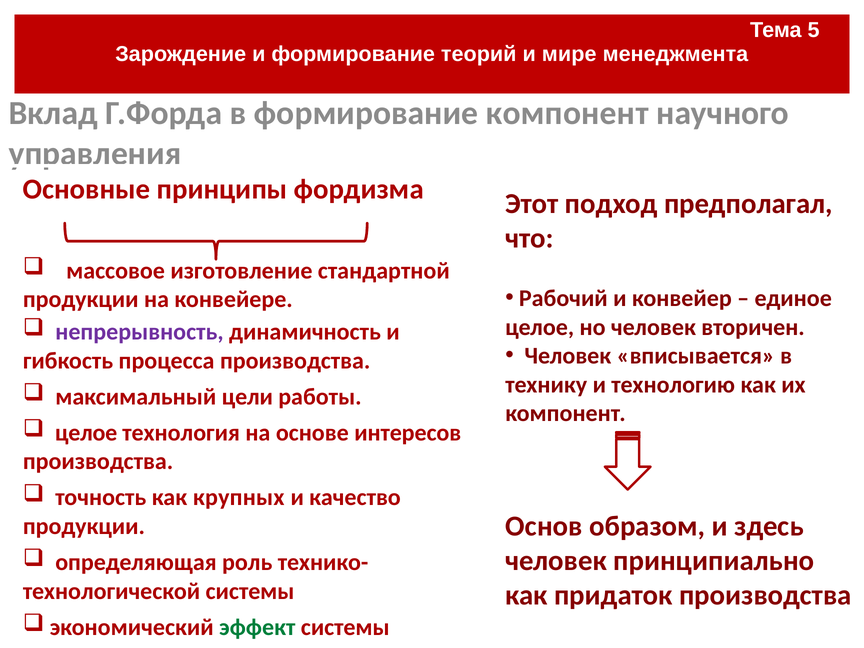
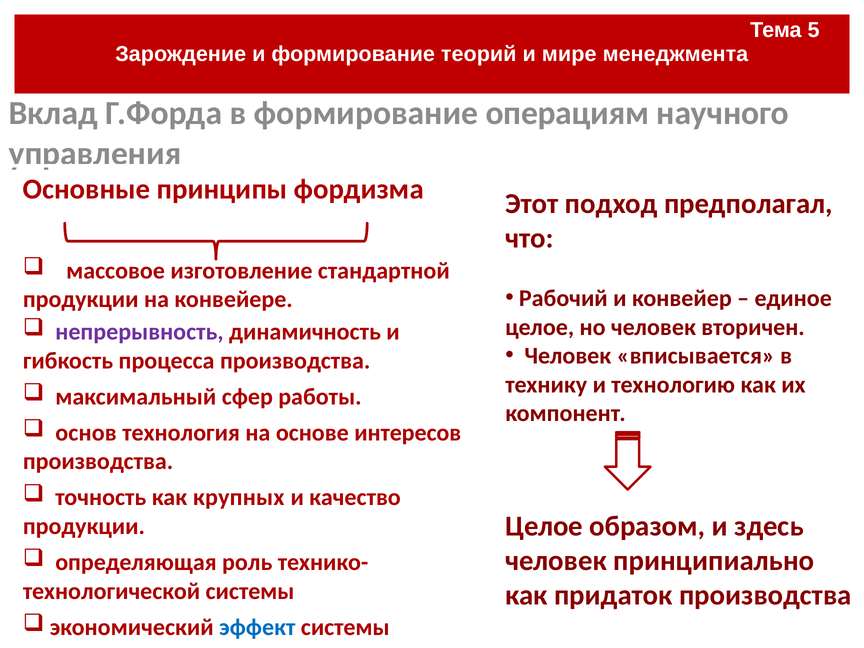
формирование компонент: компонент -> операциям
цели: цели -> сфер
целое at (86, 433): целое -> основ
Основ at (544, 526): Основ -> Целое
эффект colour: green -> blue
